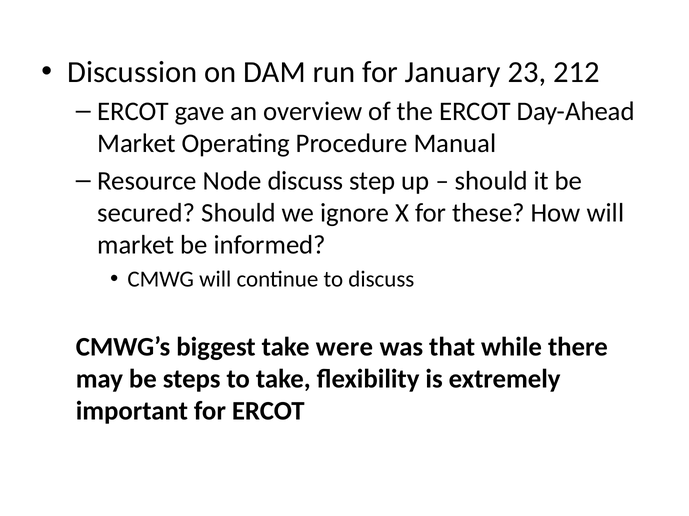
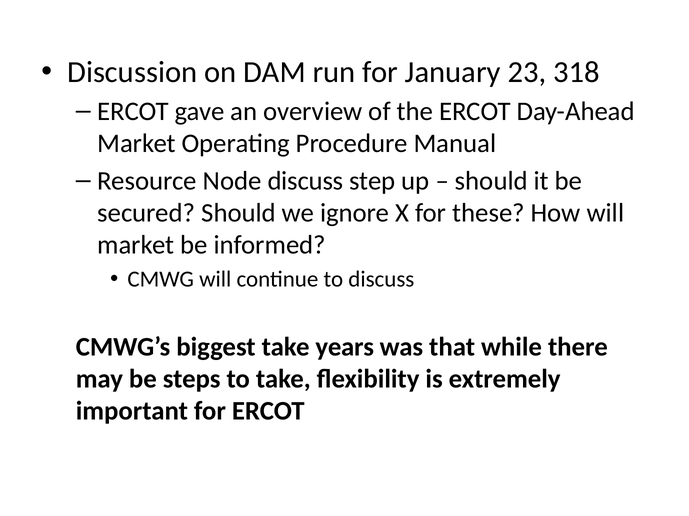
212: 212 -> 318
were: were -> years
